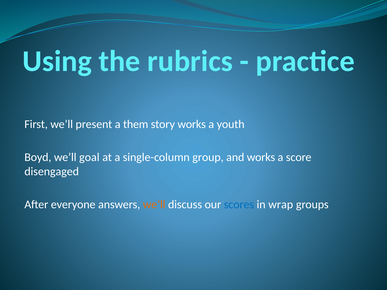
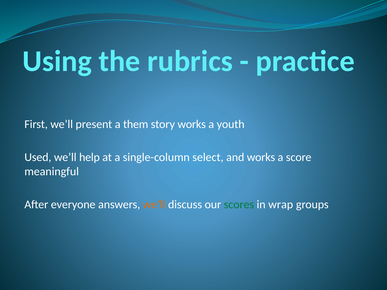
Boyd: Boyd -> Used
goal: goal -> help
group: group -> select
disengaged: disengaged -> meaningful
scores colour: blue -> green
